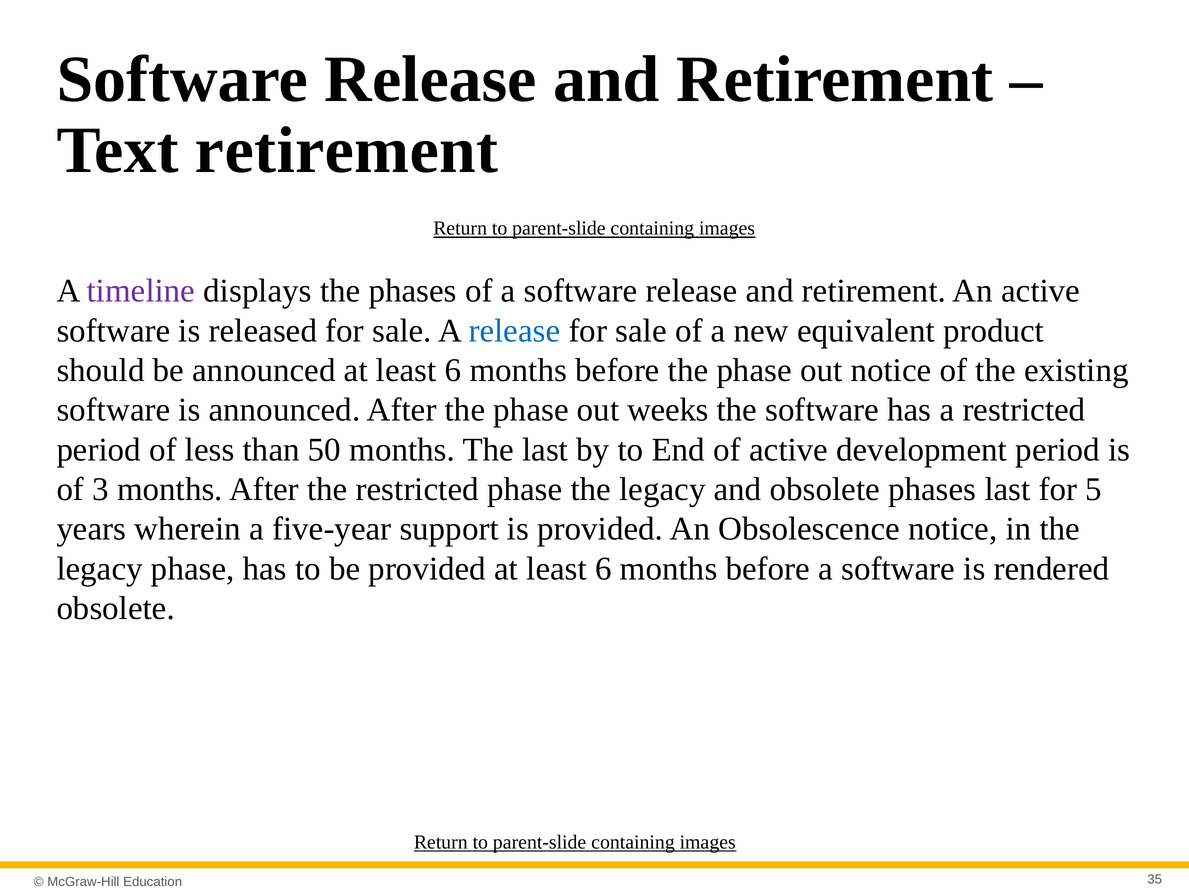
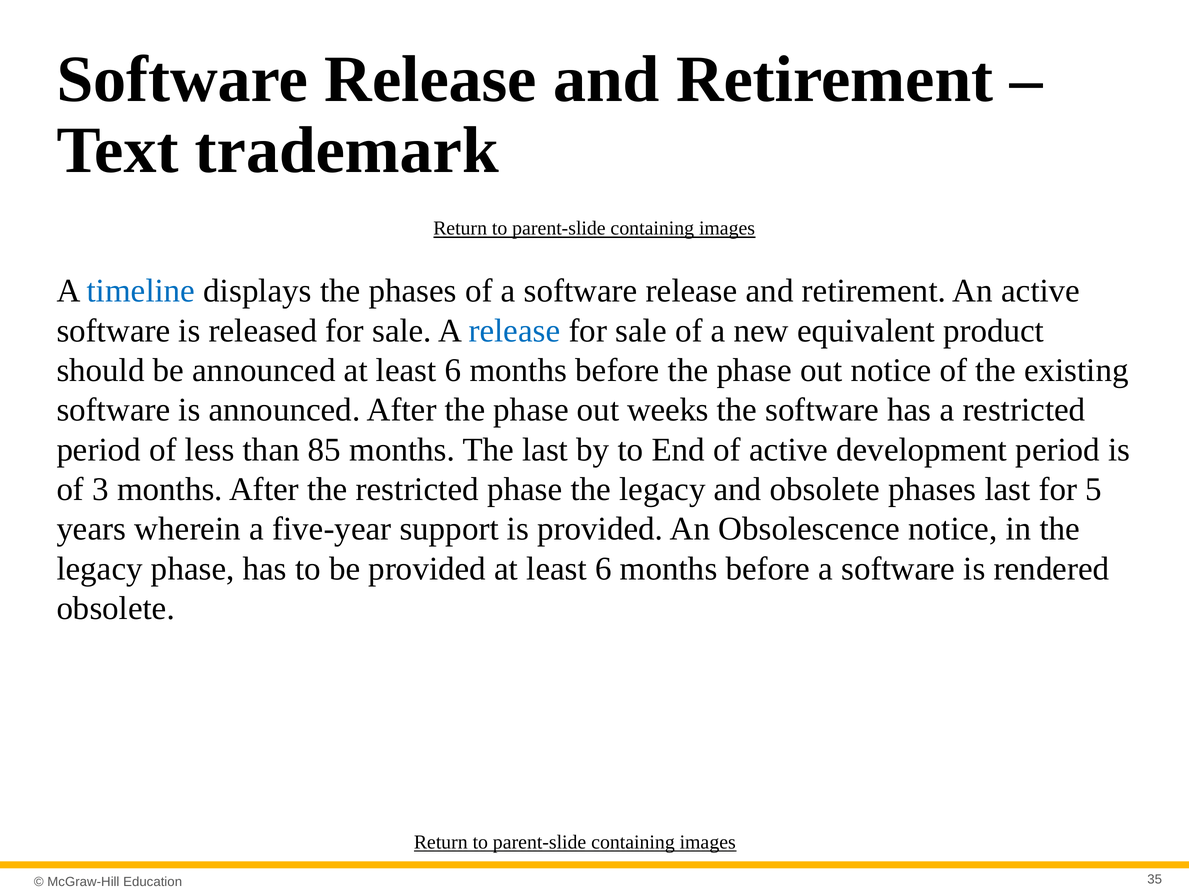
Text retirement: retirement -> trademark
timeline colour: purple -> blue
50: 50 -> 85
